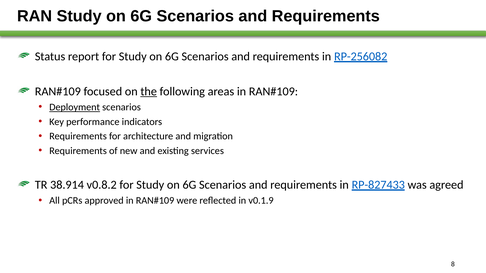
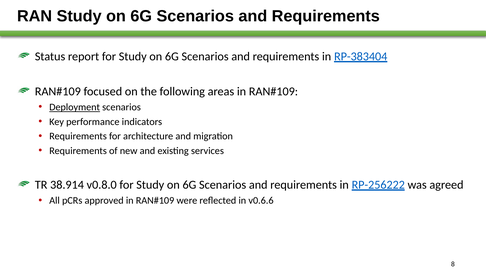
RP-256082: RP-256082 -> RP-383404
the underline: present -> none
v0.8.2: v0.8.2 -> v0.8.0
RP-827433: RP-827433 -> RP-256222
v0.1.9: v0.1.9 -> v0.6.6
